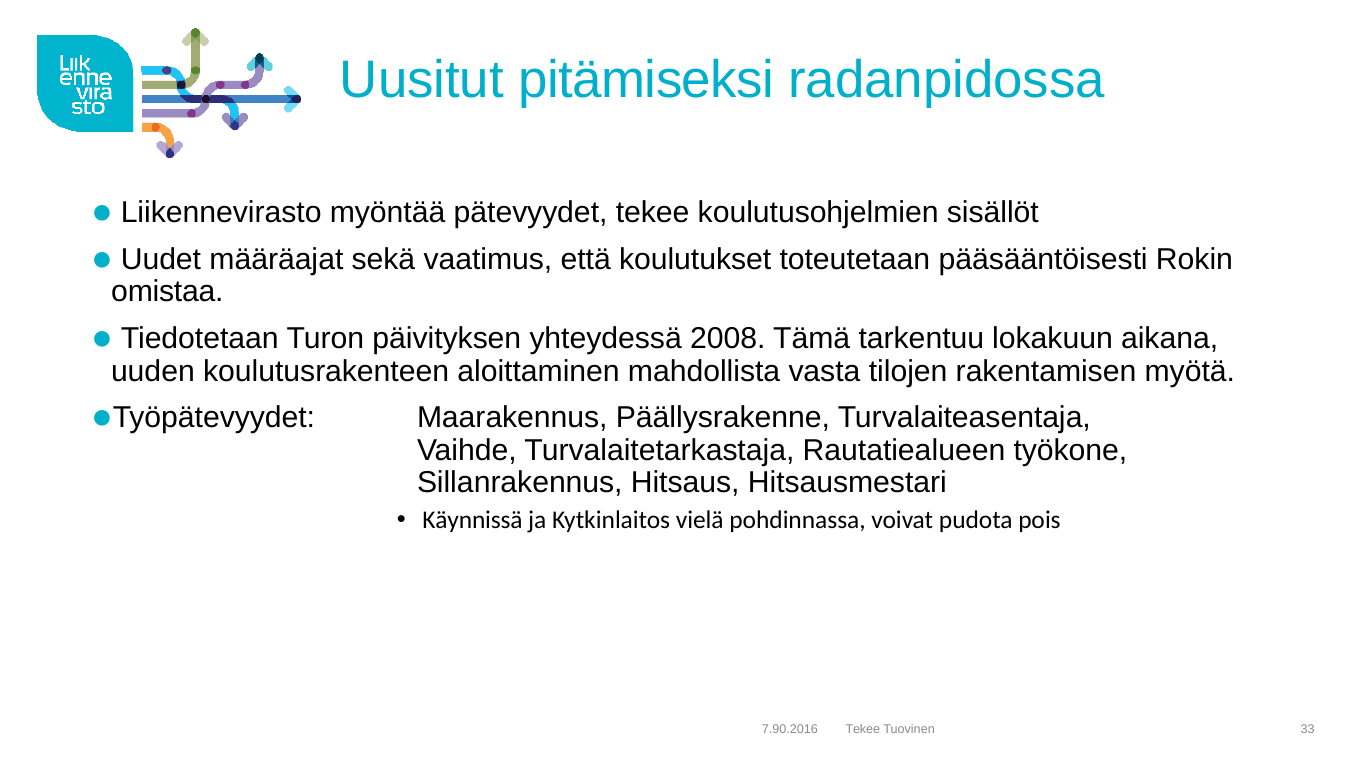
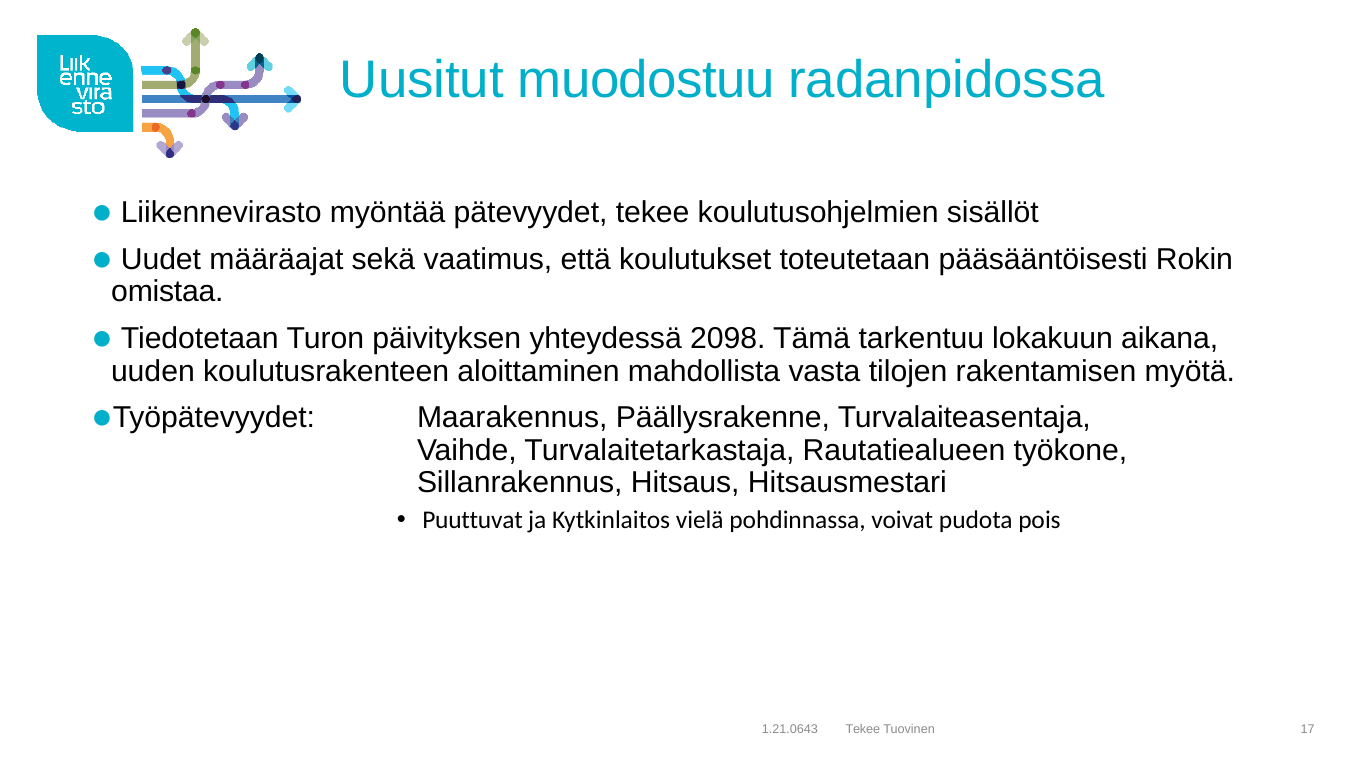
pitämiseksi: pitämiseksi -> muodostuu
2008: 2008 -> 2098
Käynnissä: Käynnissä -> Puuttuvat
7.90.2016: 7.90.2016 -> 1.21.0643
33: 33 -> 17
